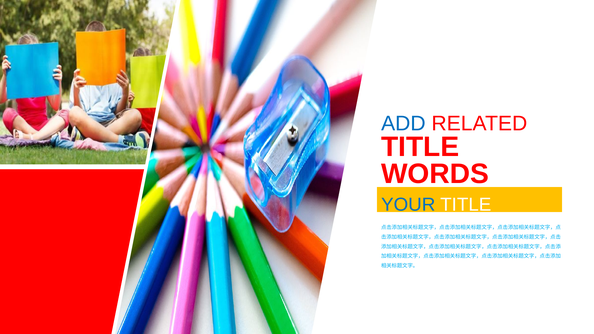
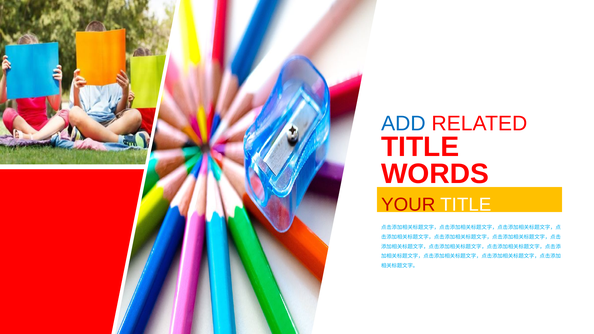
YOUR colour: blue -> red
